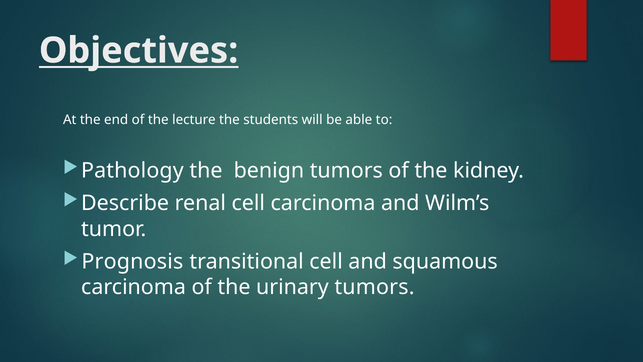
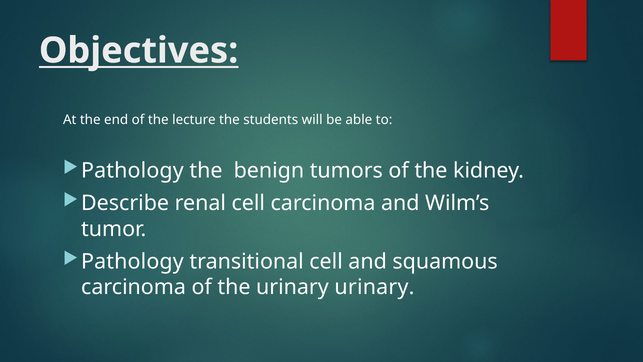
Prognosis at (132, 261): Prognosis -> Pathology
urinary tumors: tumors -> urinary
